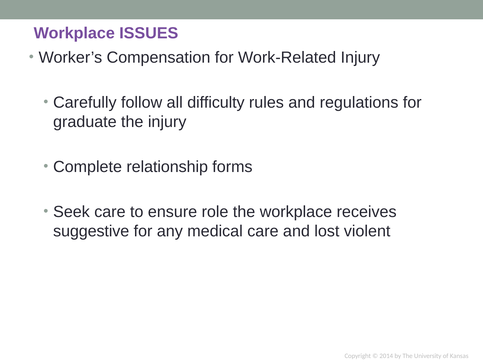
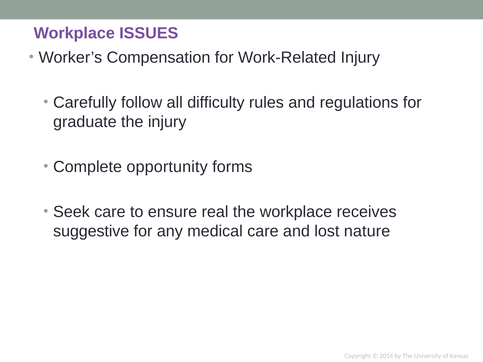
relationship: relationship -> opportunity
role: role -> real
violent: violent -> nature
